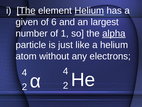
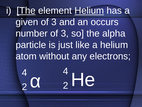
6 at (54, 22): 6 -> 3
largest: largest -> occurs
number of 1: 1 -> 3
alpha underline: present -> none
